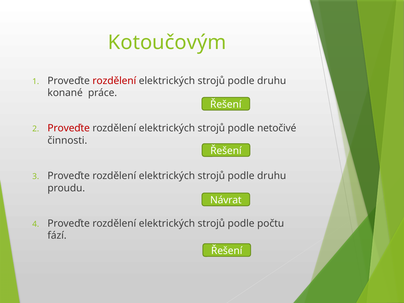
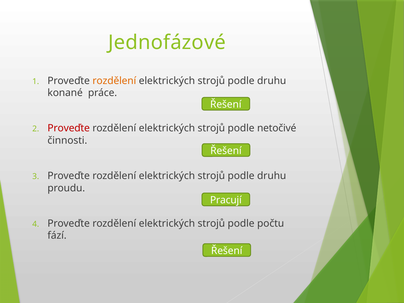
Kotoučovým: Kotoučovým -> Jednofázové
rozdělení at (114, 81) colour: red -> orange
Návrat: Návrat -> Pracují
